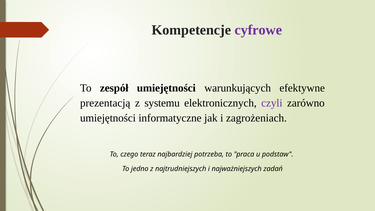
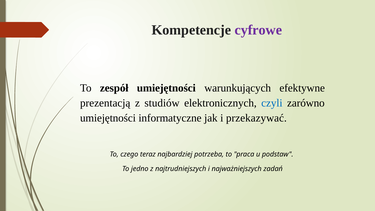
systemu: systemu -> studiów
czyli colour: purple -> blue
zagrożeniach: zagrożeniach -> przekazywać
